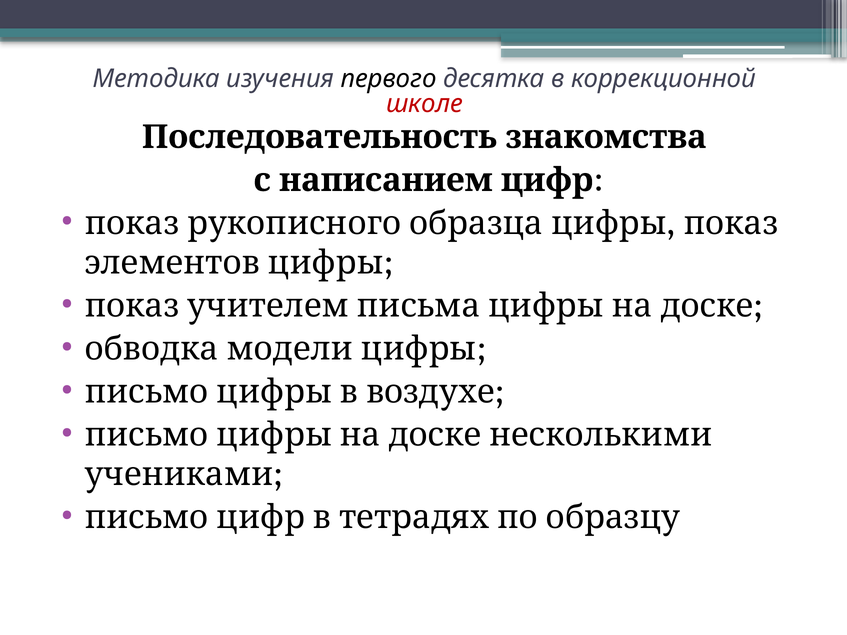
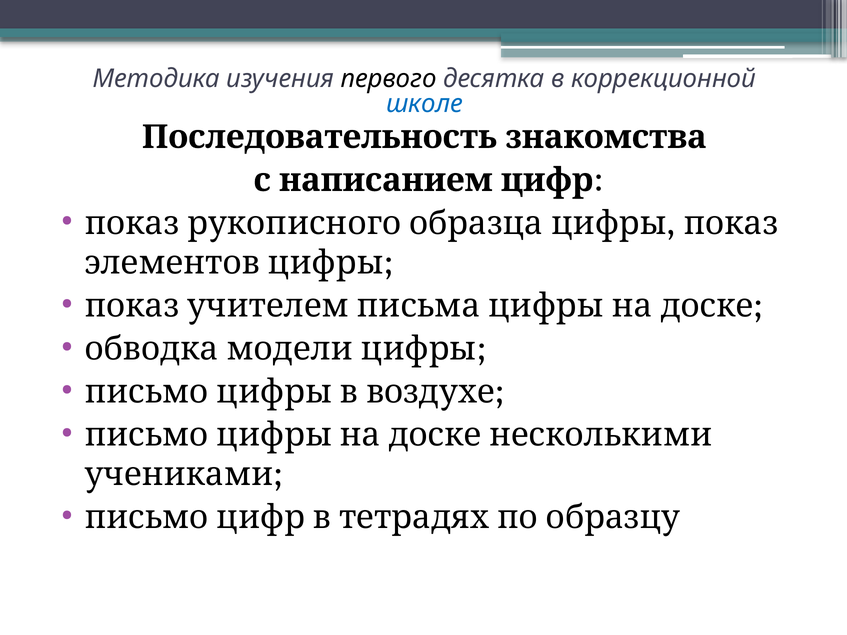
школе colour: red -> blue
